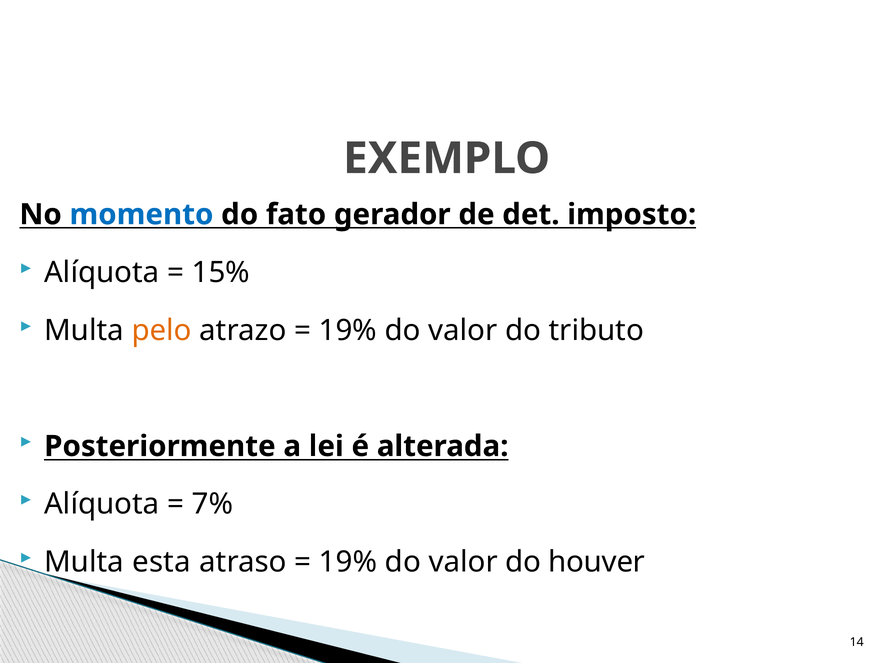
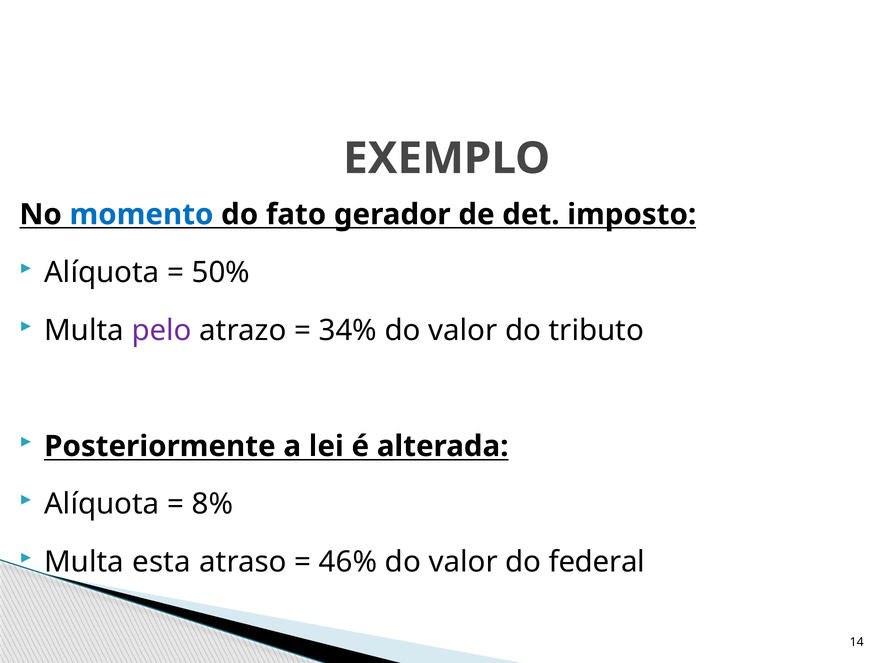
15%: 15% -> 50%
pelo colour: orange -> purple
19% at (348, 331): 19% -> 34%
7%: 7% -> 8%
19% at (348, 563): 19% -> 46%
houver: houver -> federal
